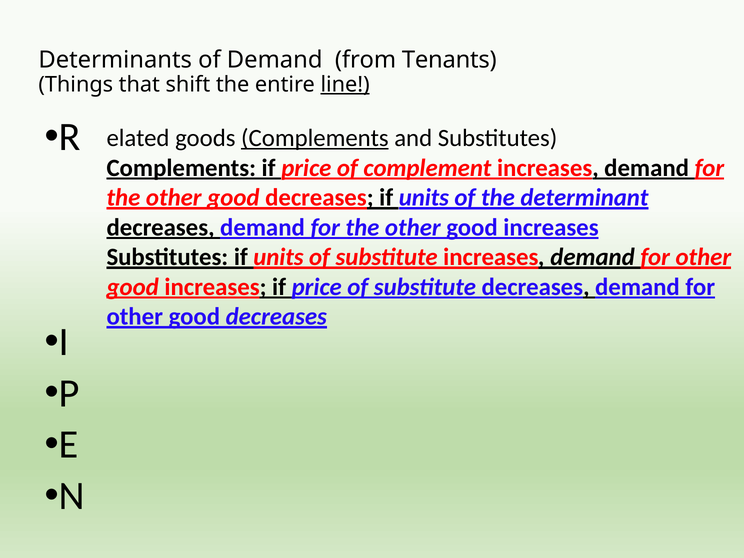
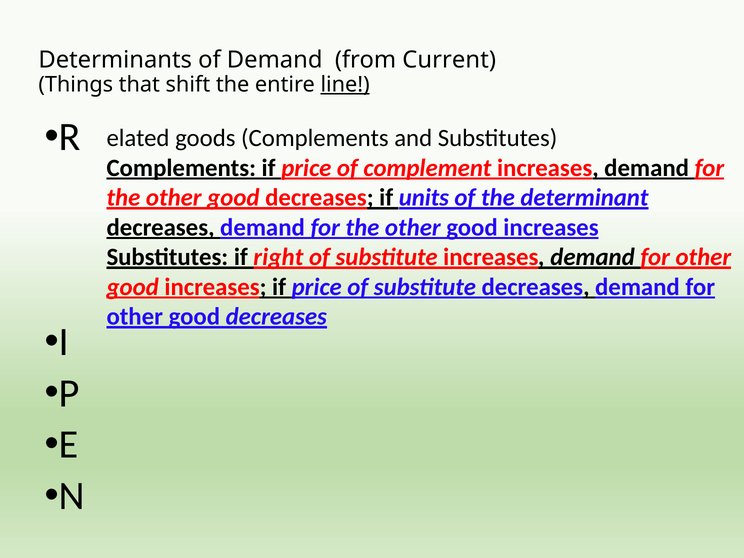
Tenants: Tenants -> Current
Complements at (315, 138) underline: present -> none
Substitutes if units: units -> right
